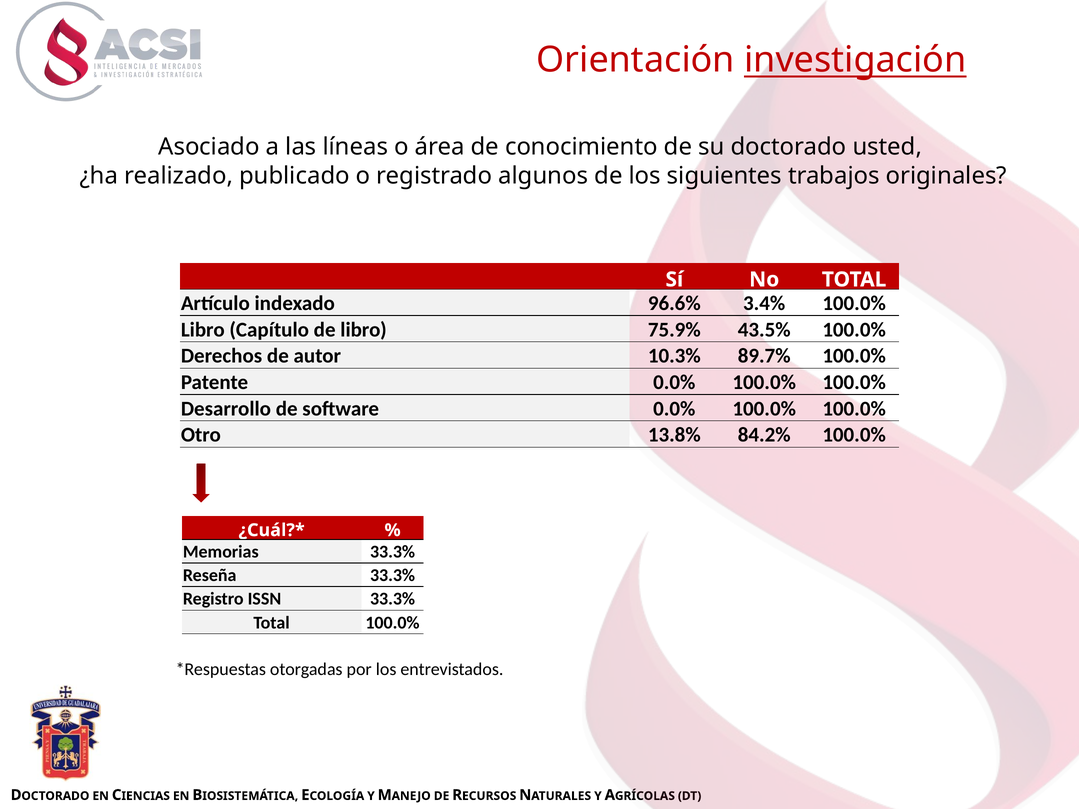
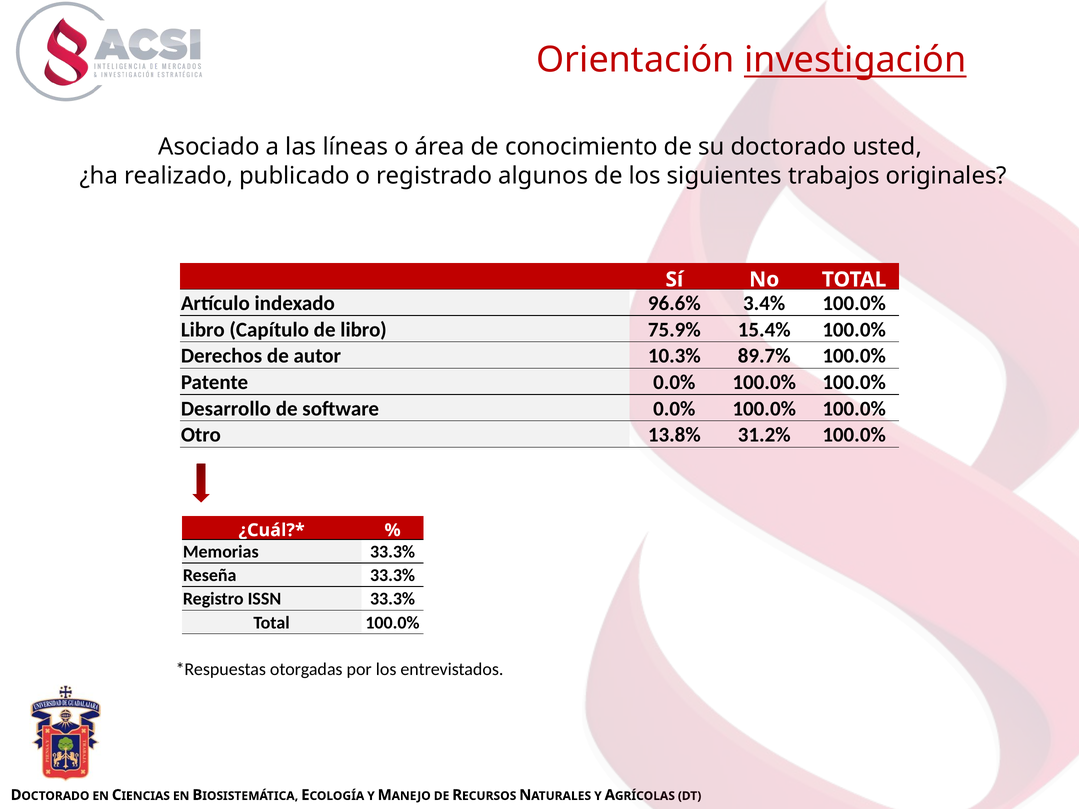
43.5%: 43.5% -> 15.4%
84.2%: 84.2% -> 31.2%
